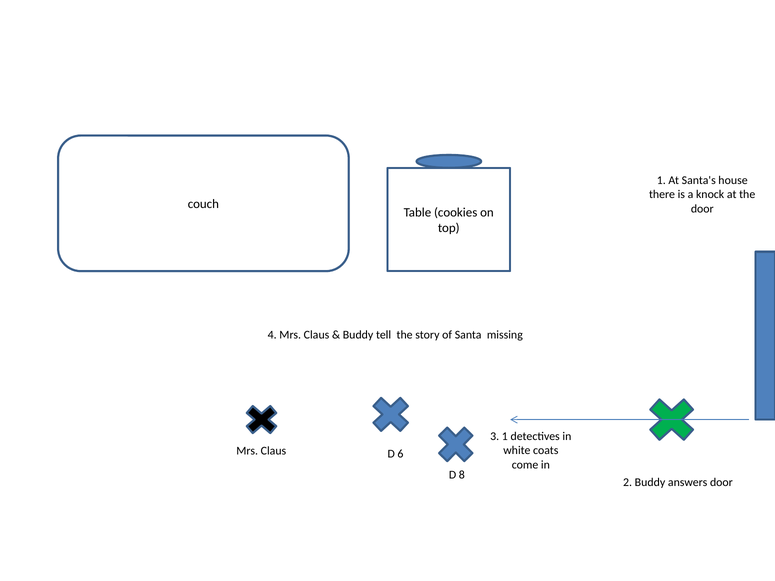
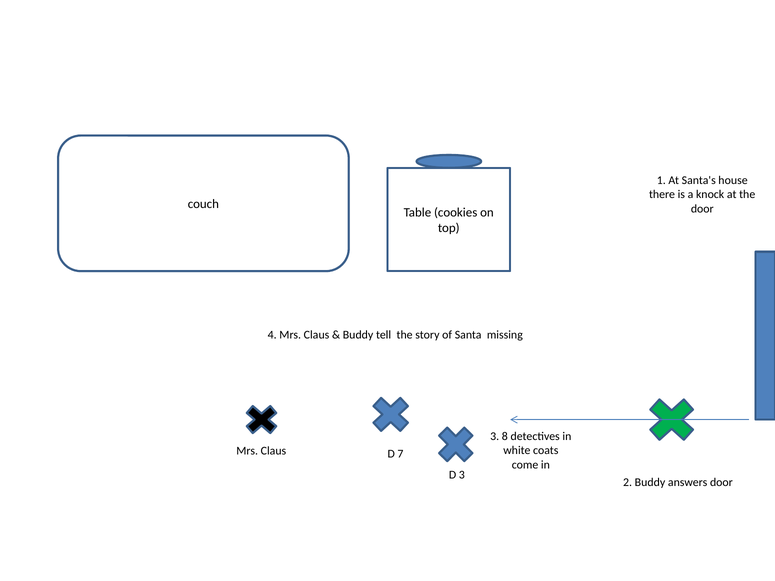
3 1: 1 -> 8
6: 6 -> 7
D 8: 8 -> 3
